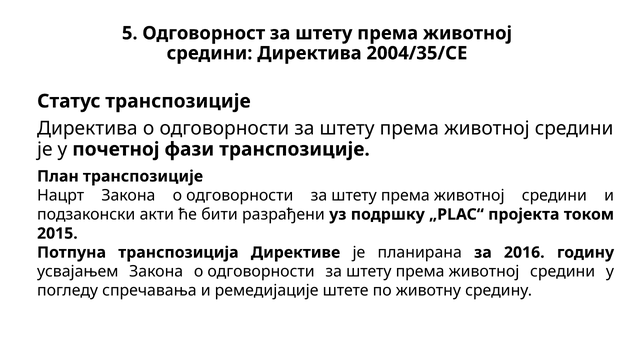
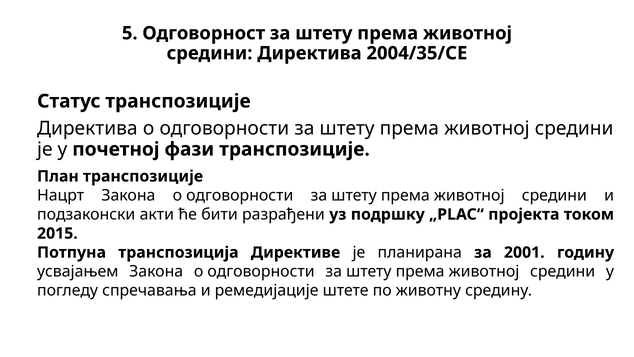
2016: 2016 -> 2001
